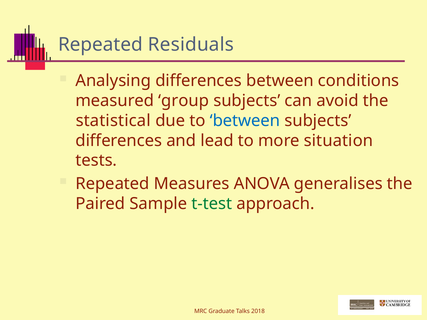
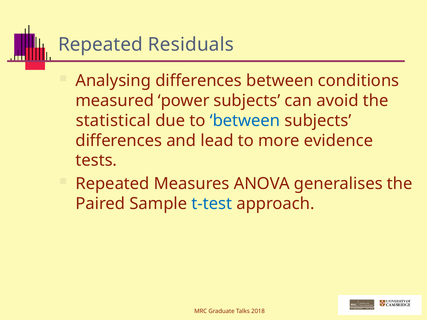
group: group -> power
situation: situation -> evidence
t-test colour: green -> blue
